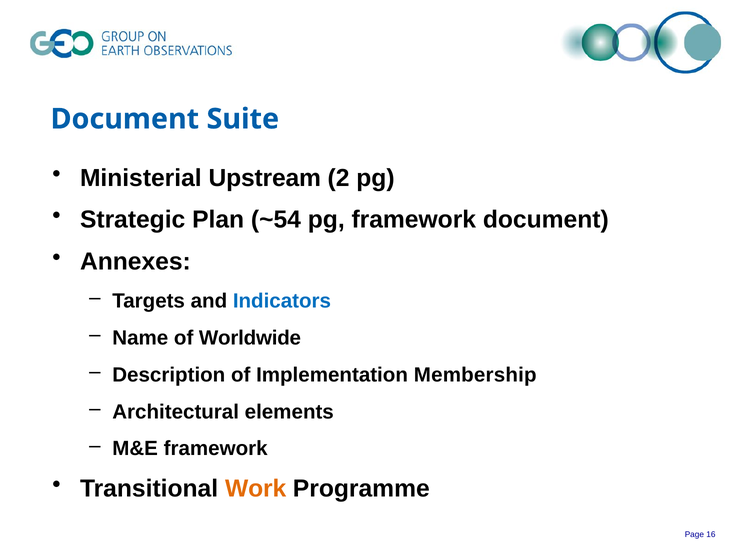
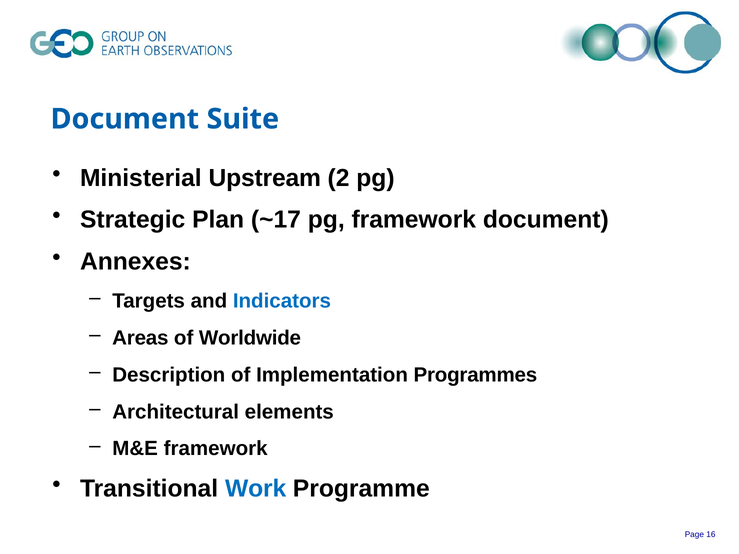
~54: ~54 -> ~17
Name: Name -> Areas
Membership: Membership -> Programmes
Work colour: orange -> blue
